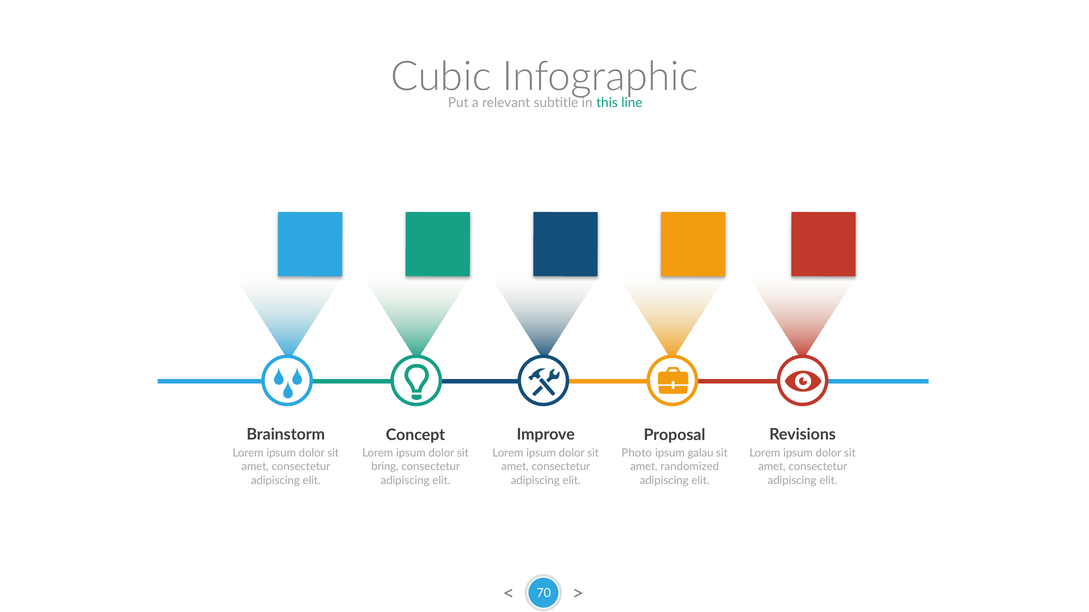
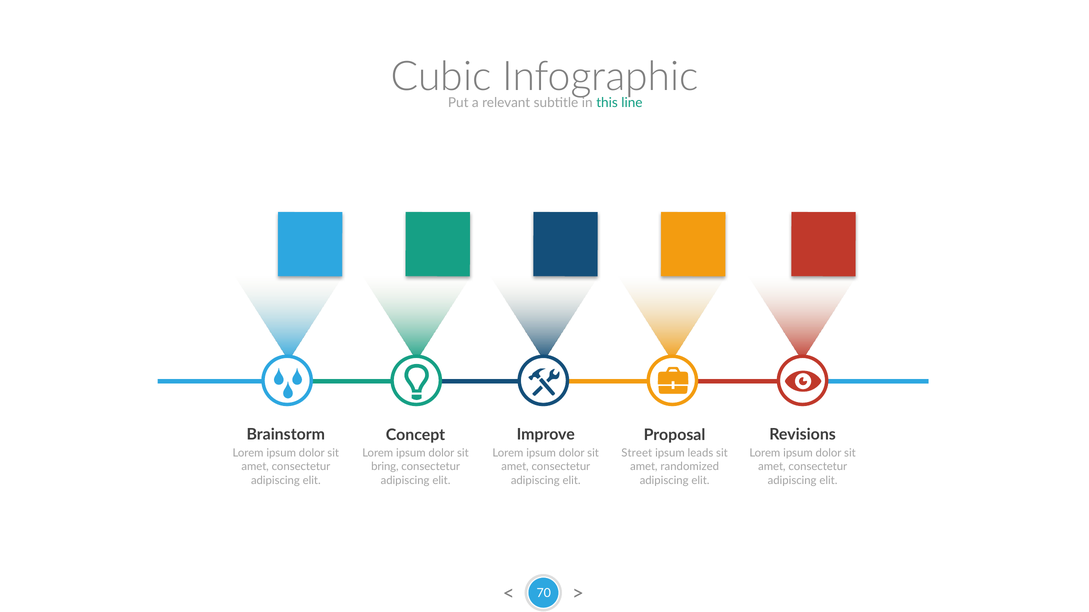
Photo: Photo -> Street
galau: galau -> leads
